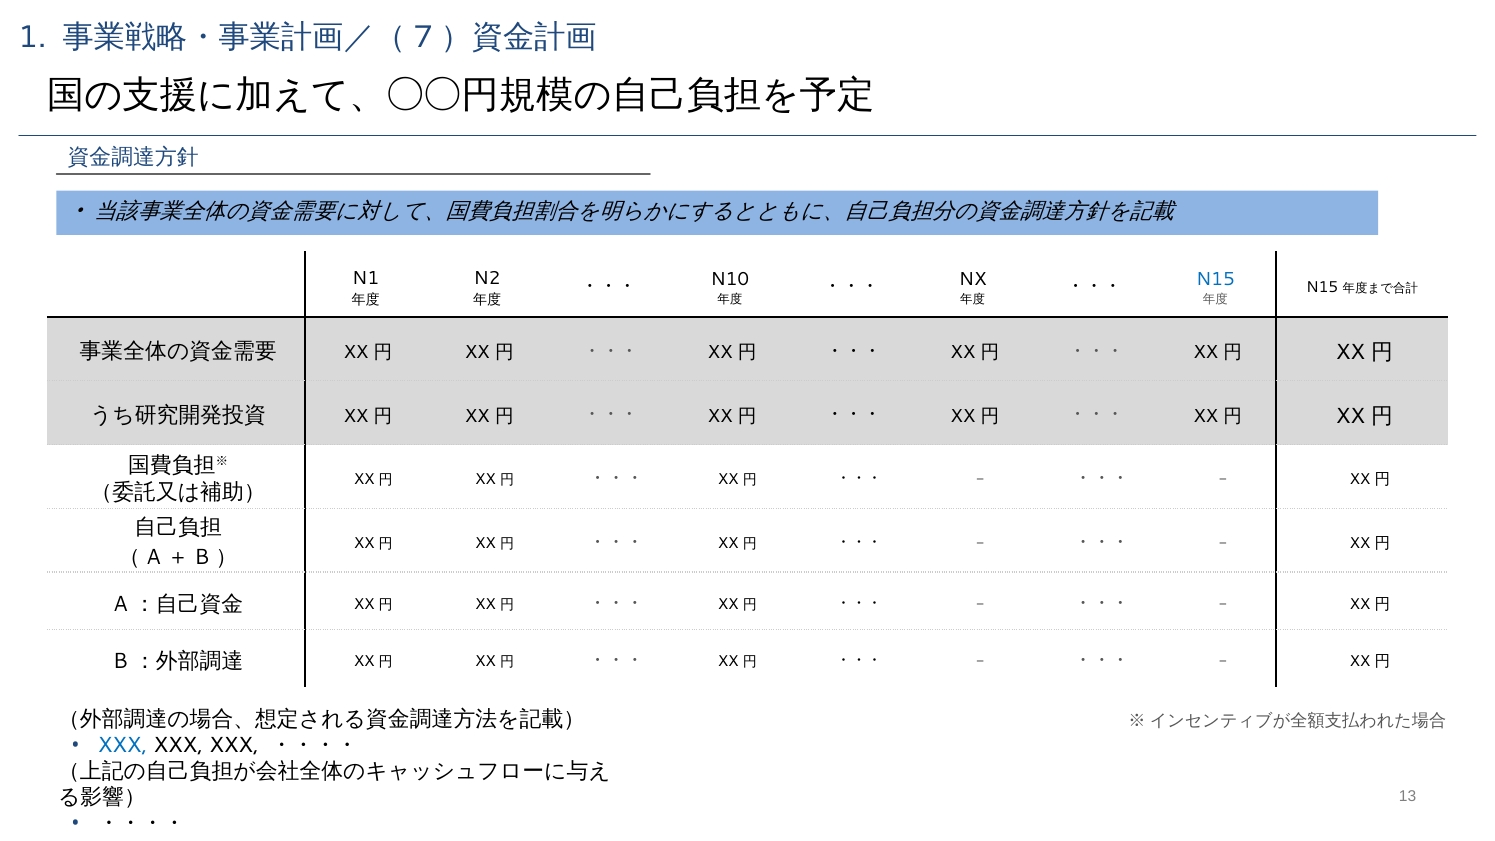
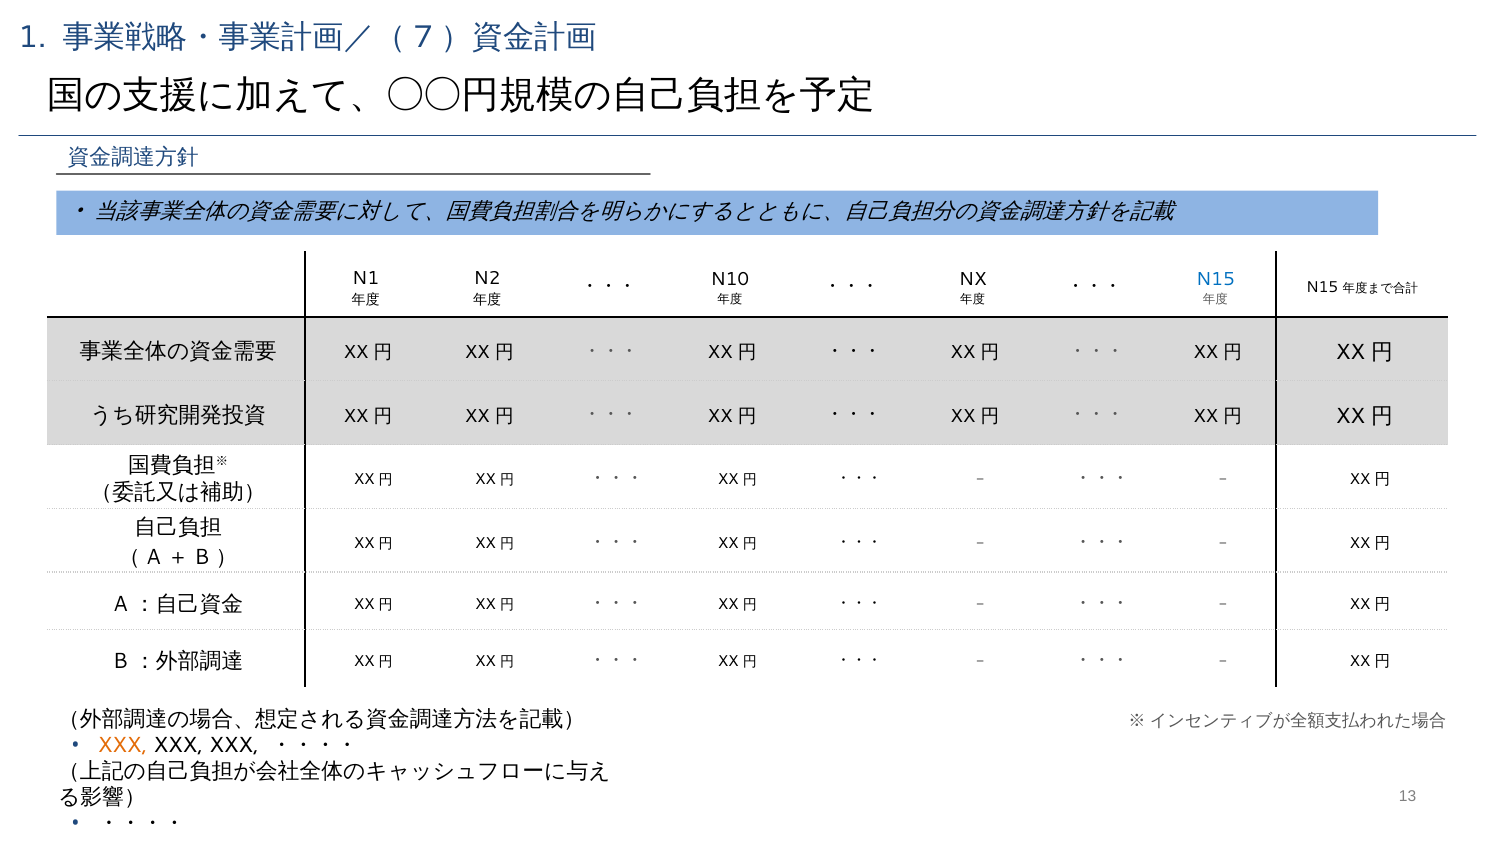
XXX at (123, 745) colour: blue -> orange
